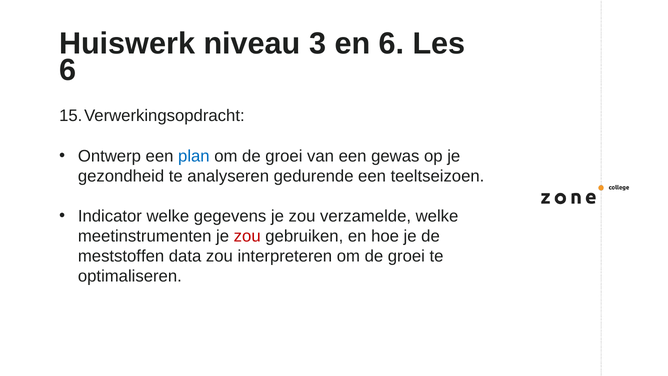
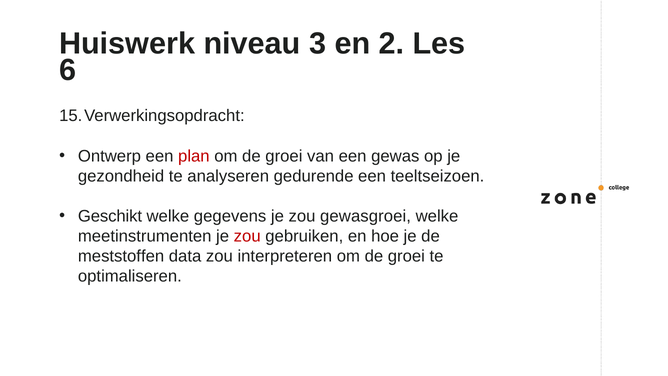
en 6: 6 -> 2
plan colour: blue -> red
Indicator: Indicator -> Geschikt
verzamelde: verzamelde -> gewasgroei
